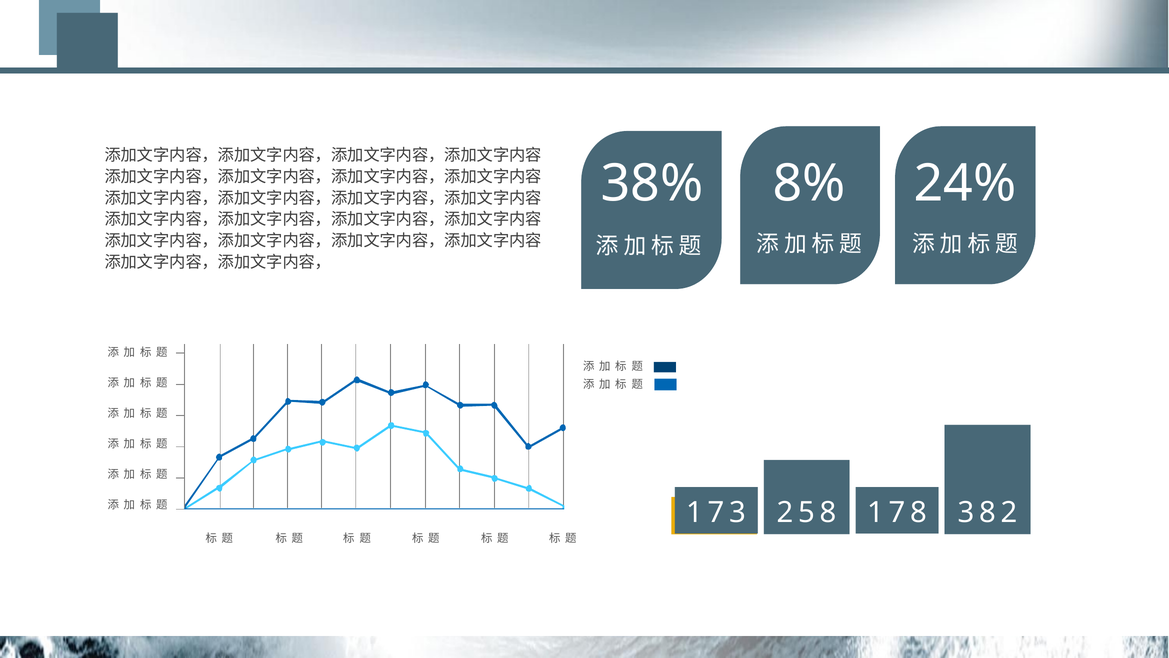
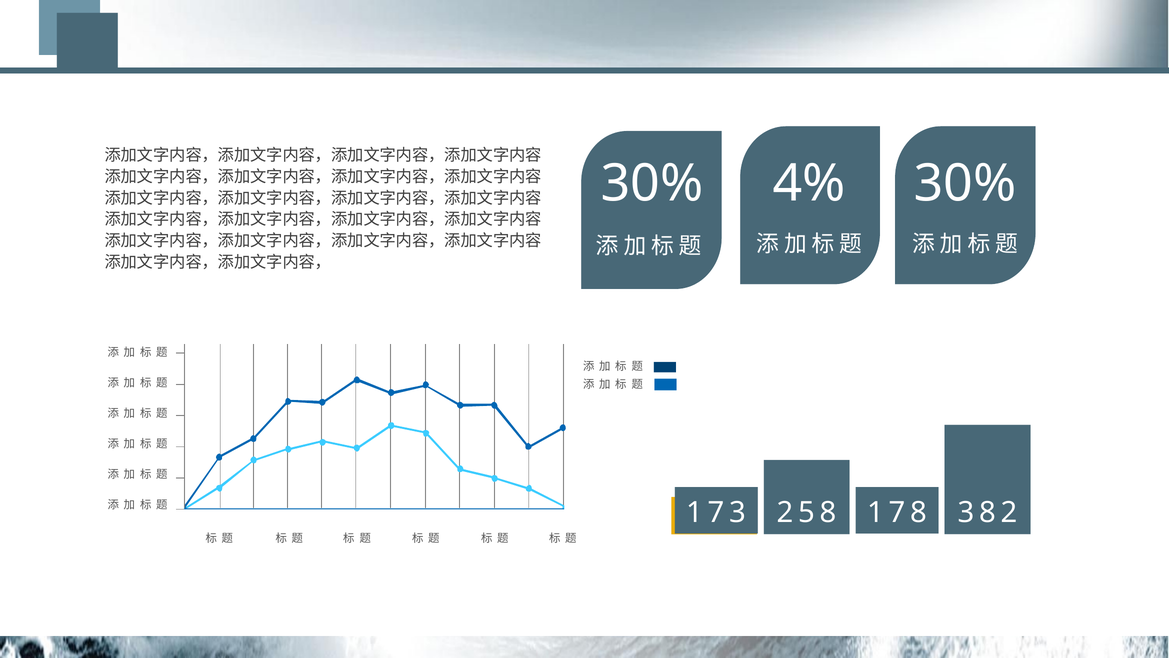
38% at (652, 183): 38% -> 30%
8%: 8% -> 4%
24% at (965, 183): 24% -> 30%
